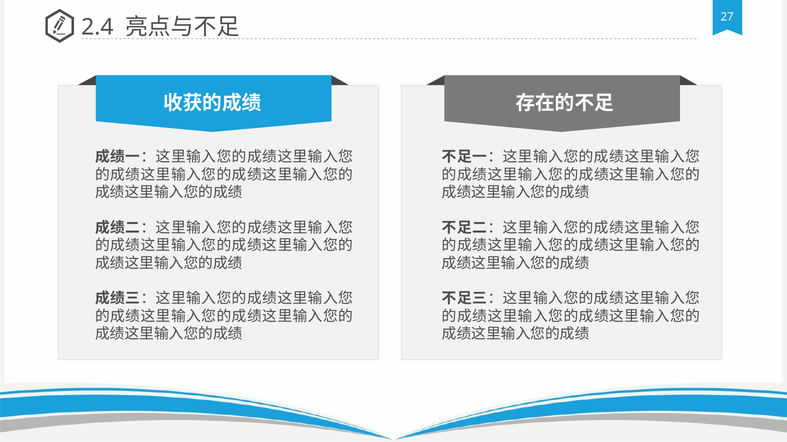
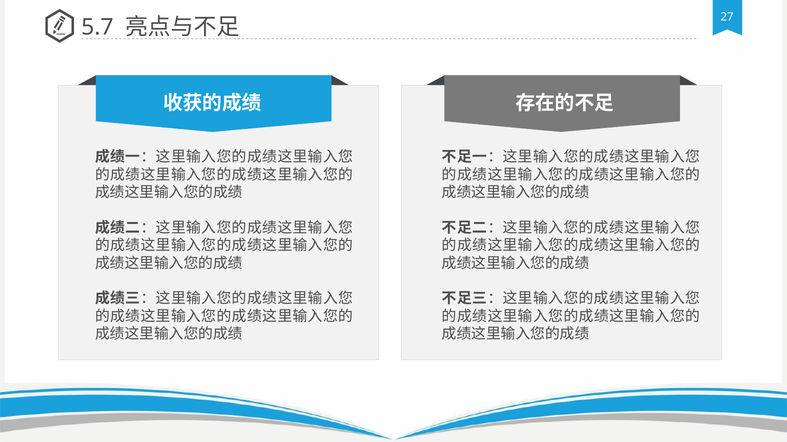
2.4: 2.4 -> 5.7
